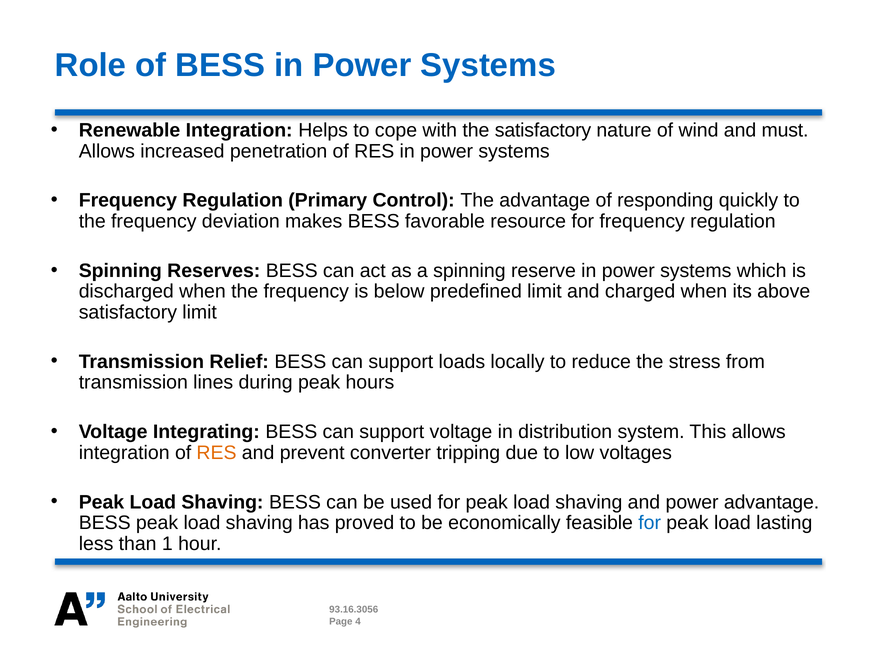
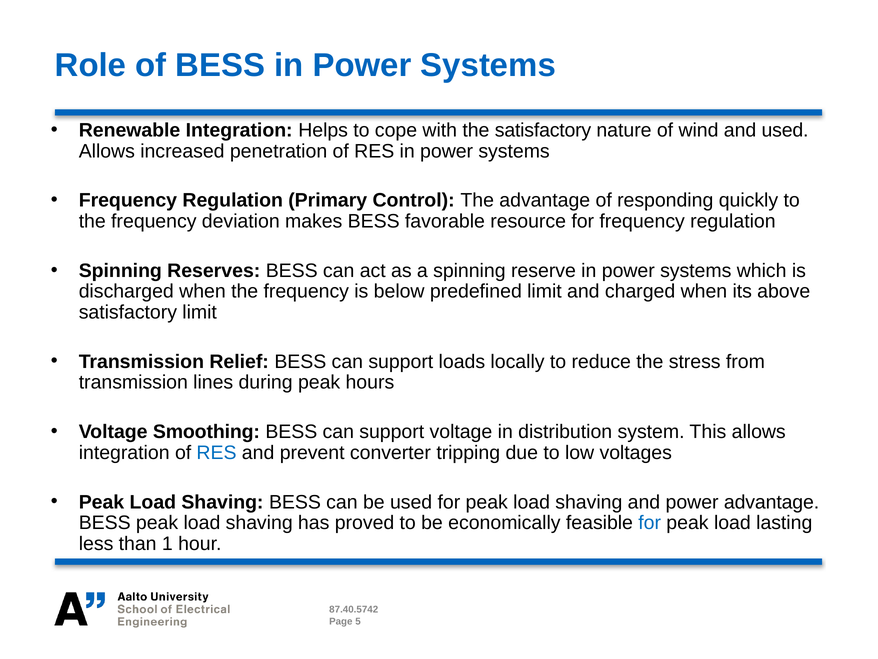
and must: must -> used
Integrating: Integrating -> Smoothing
RES at (216, 452) colour: orange -> blue
93.16.3056: 93.16.3056 -> 87.40.5742
4: 4 -> 5
